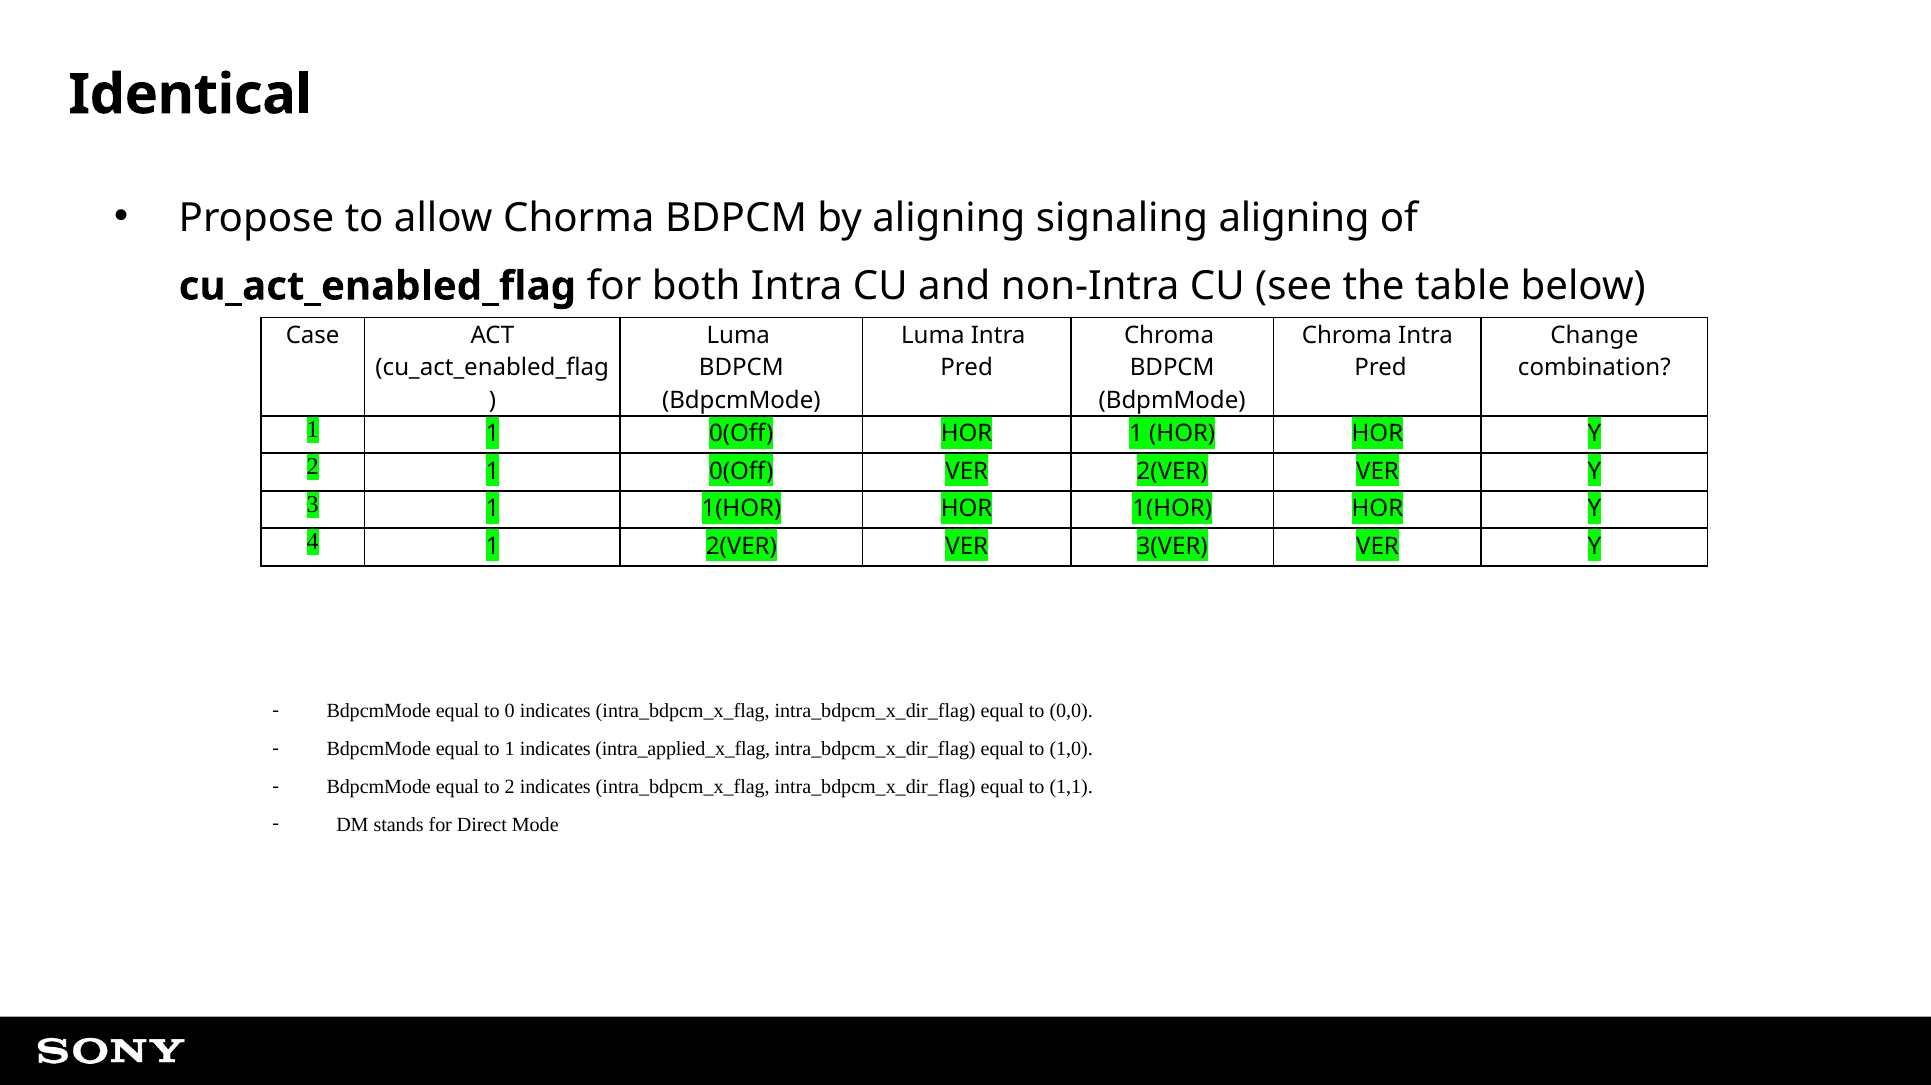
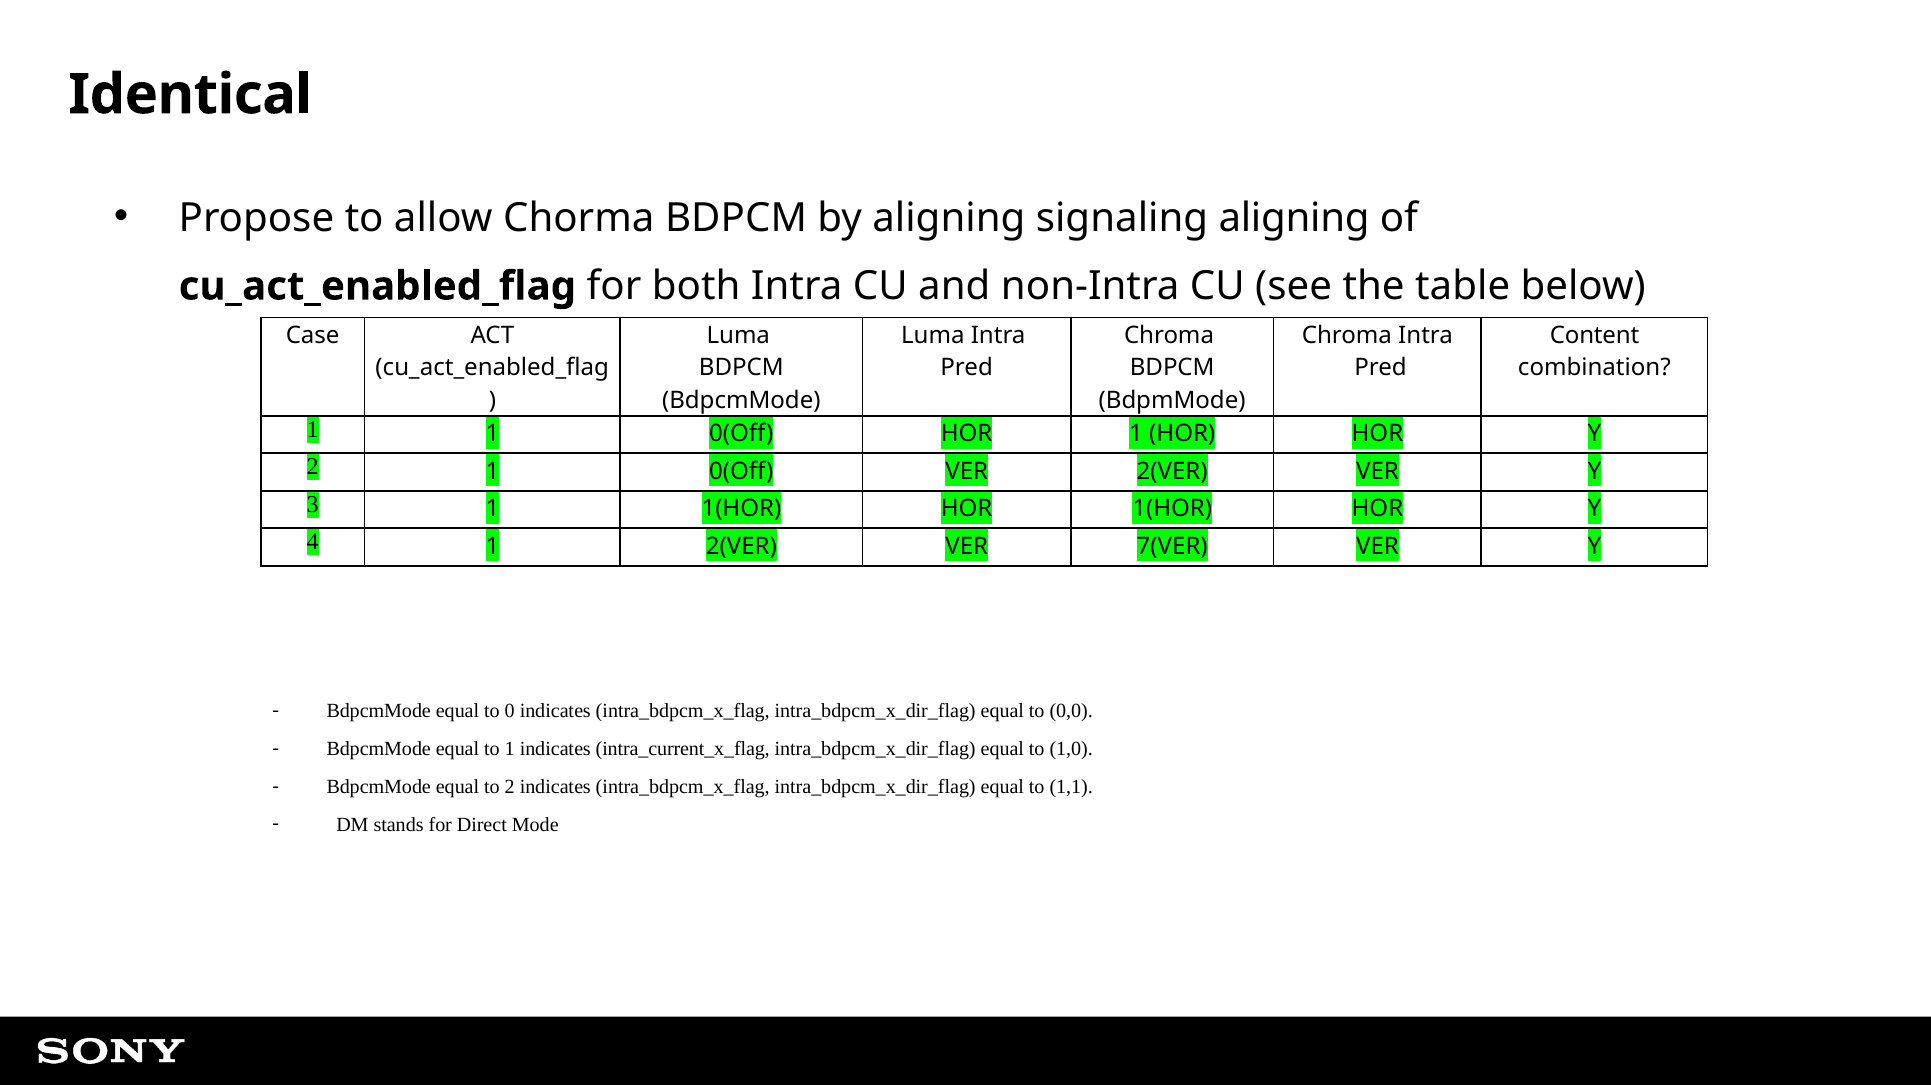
Change: Change -> Content
3(VER: 3(VER -> 7(VER
intra_applied_x_flag: intra_applied_x_flag -> intra_current_x_flag
